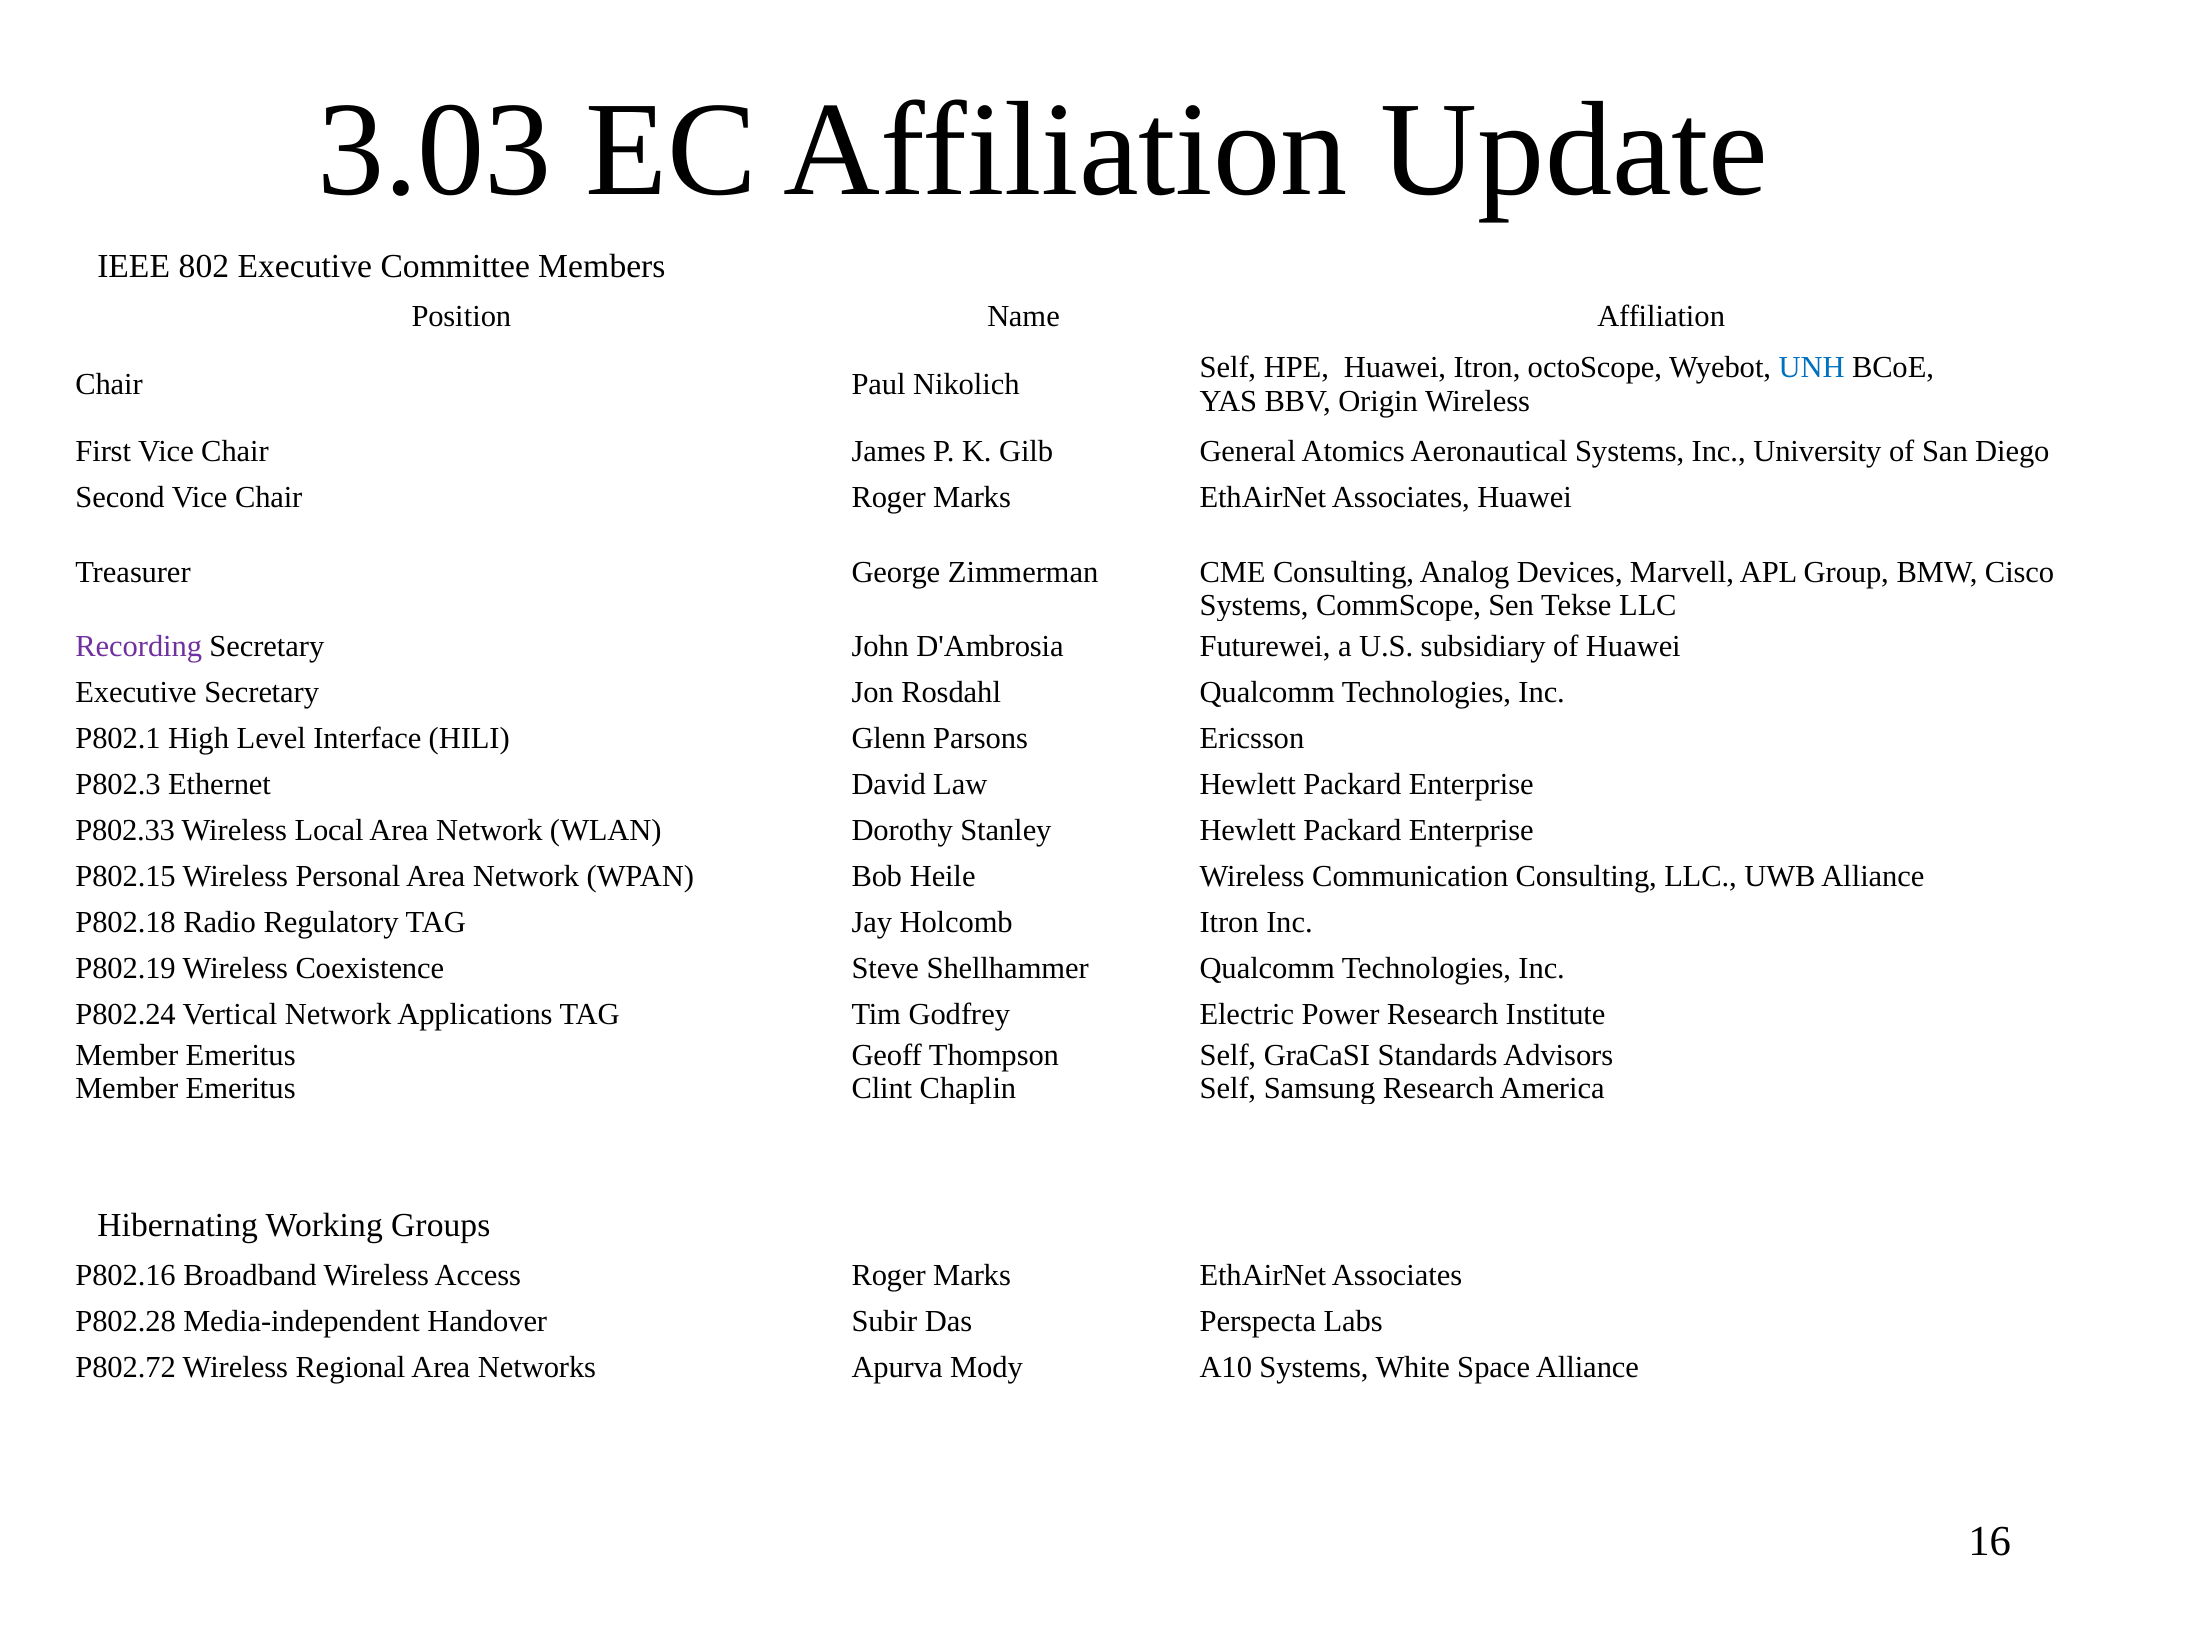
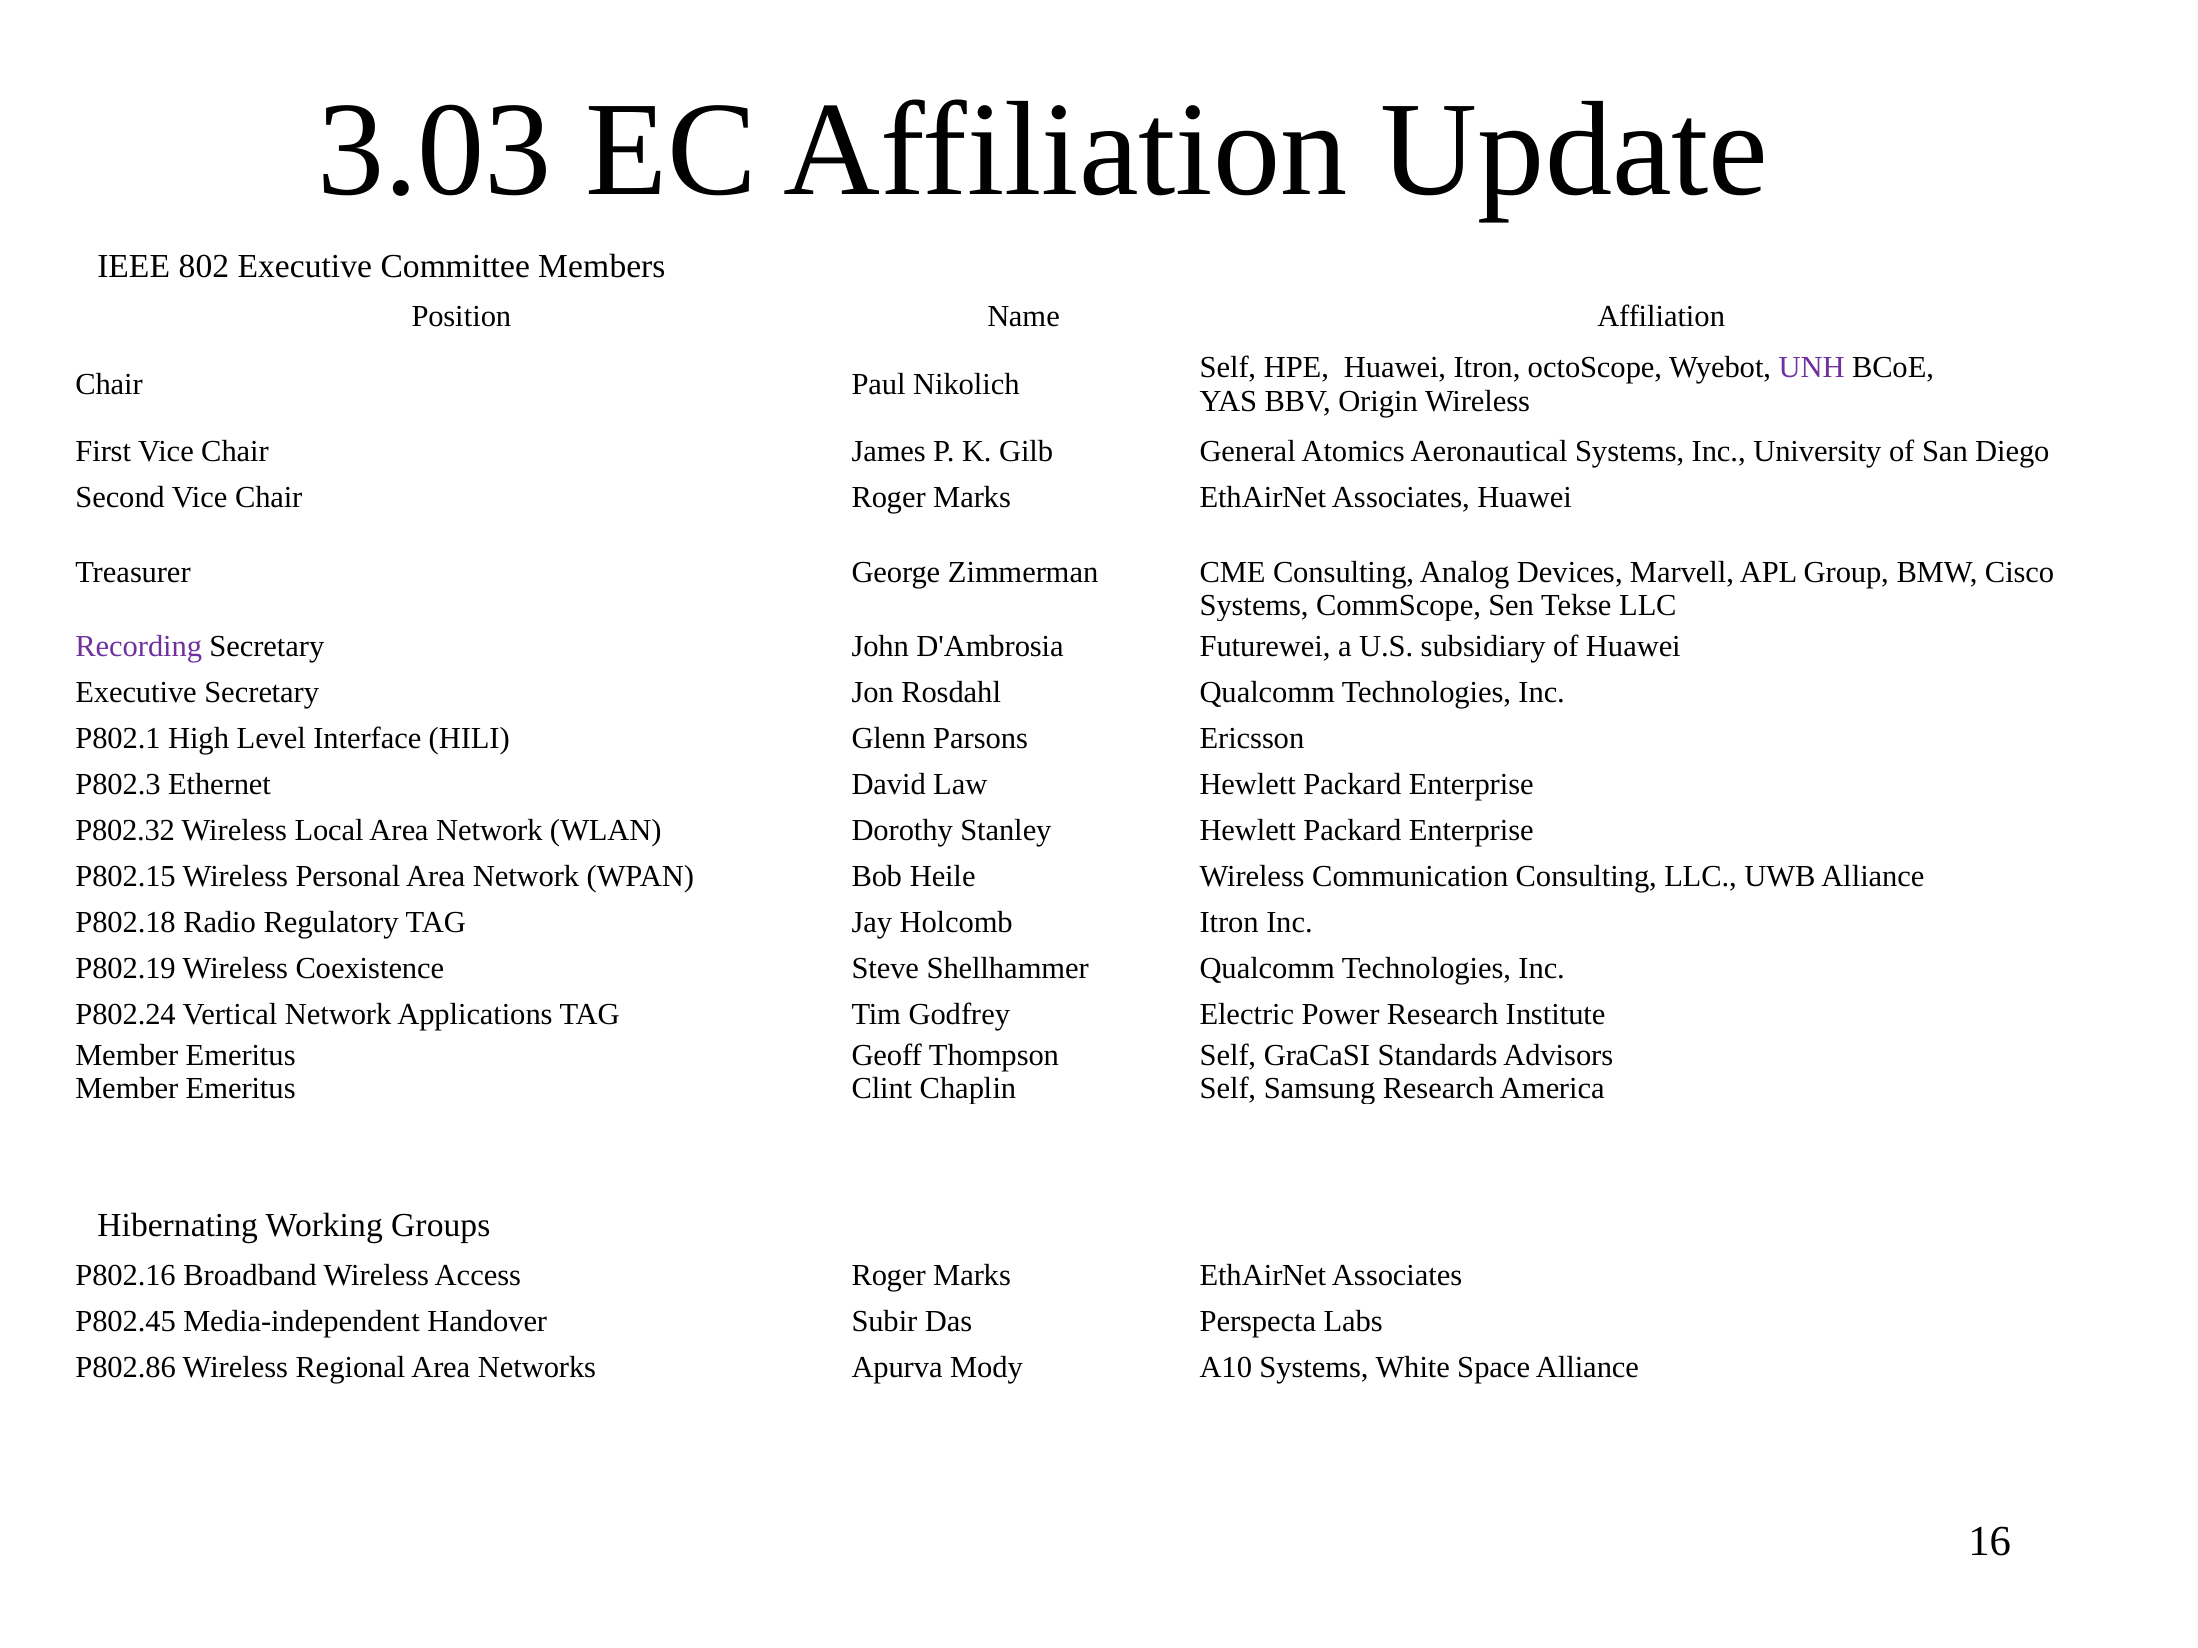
UNH colour: blue -> purple
P802.33: P802.33 -> P802.32
P802.28: P802.28 -> P802.45
P802.72: P802.72 -> P802.86
